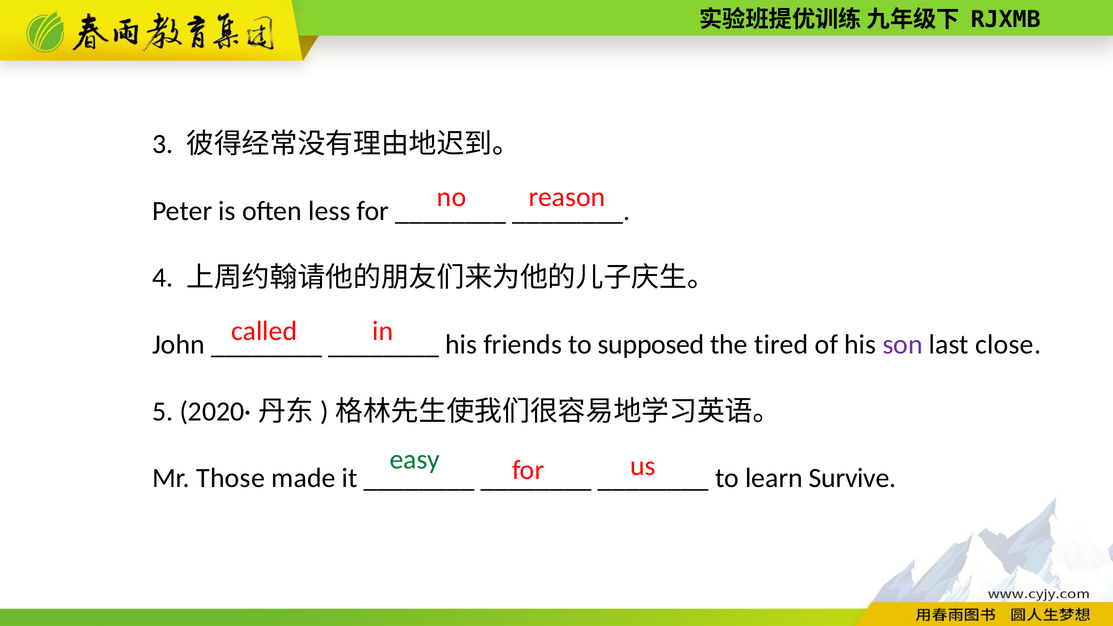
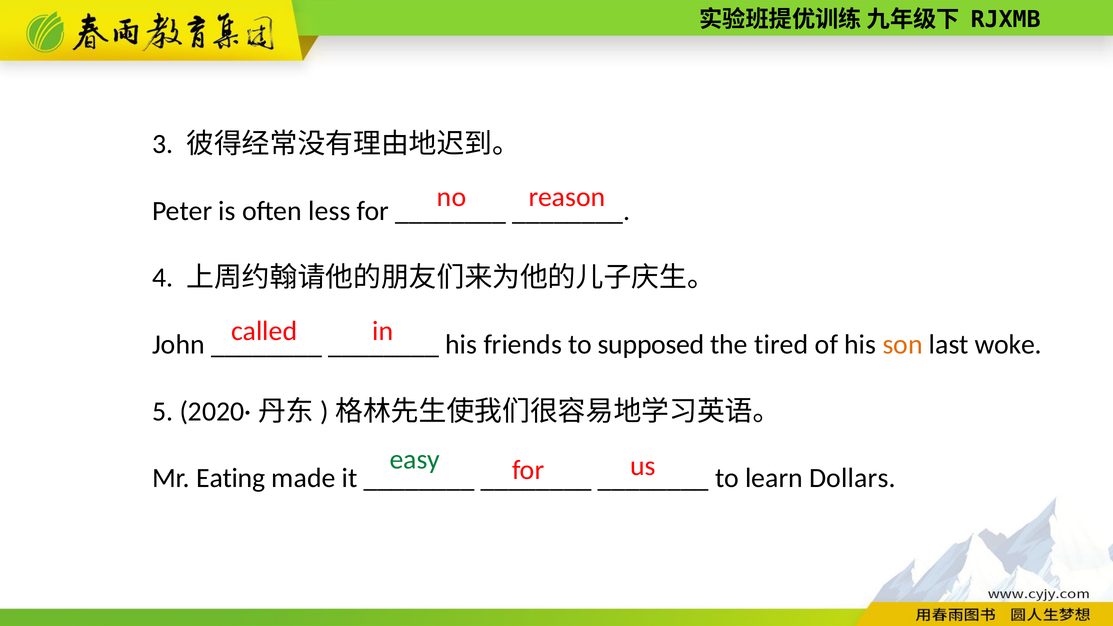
son colour: purple -> orange
close: close -> woke
Those: Those -> Eating
Survive: Survive -> Dollars
